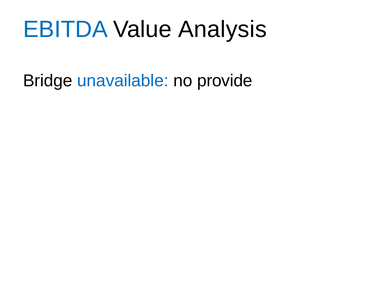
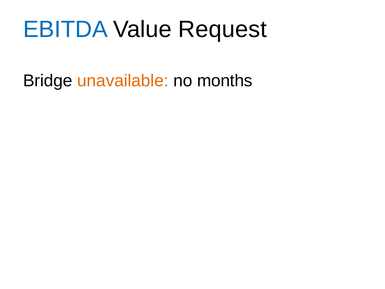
Analysis: Analysis -> Request
unavailable colour: blue -> orange
provide: provide -> months
